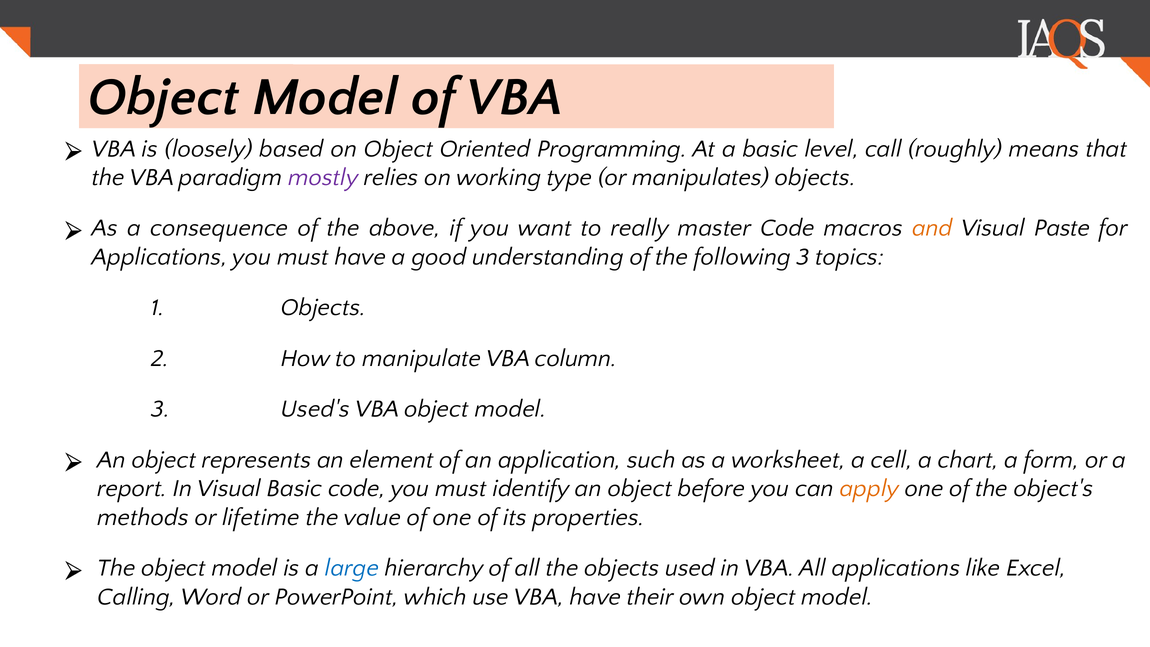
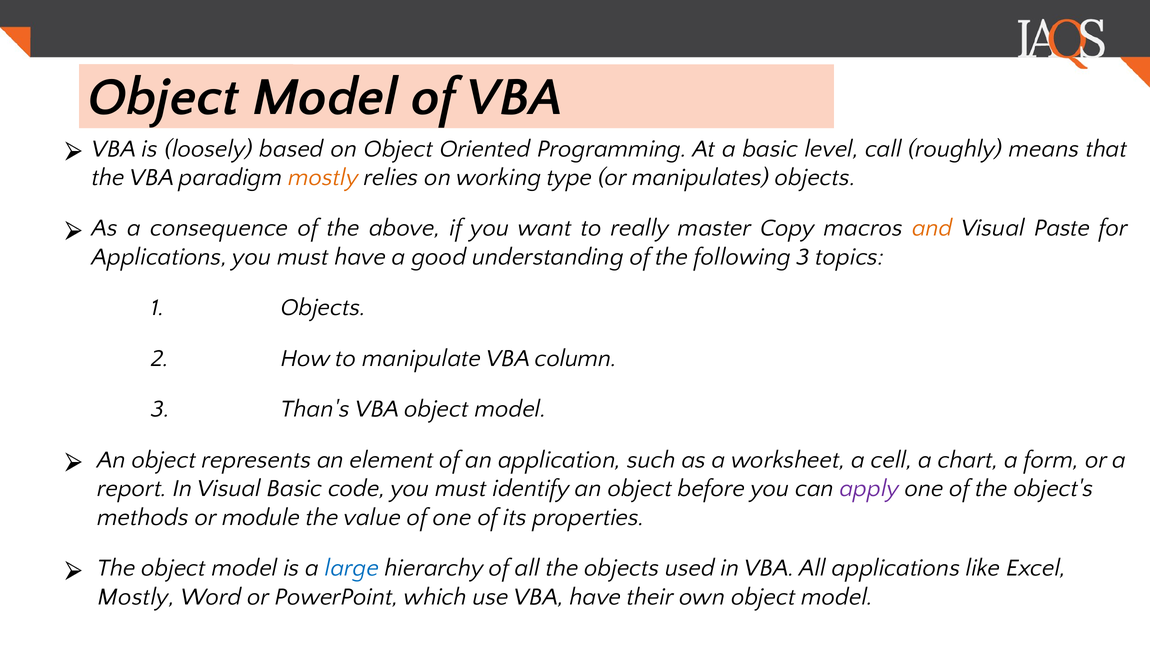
mostly at (323, 177) colour: purple -> orange
master Code: Code -> Copy
Used's: Used's -> Than's
apply colour: orange -> purple
lifetime: lifetime -> module
Calling at (137, 597): Calling -> Mostly
